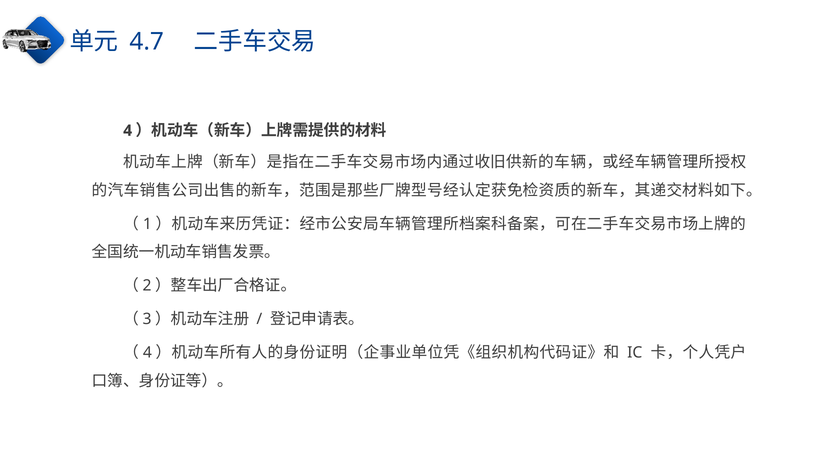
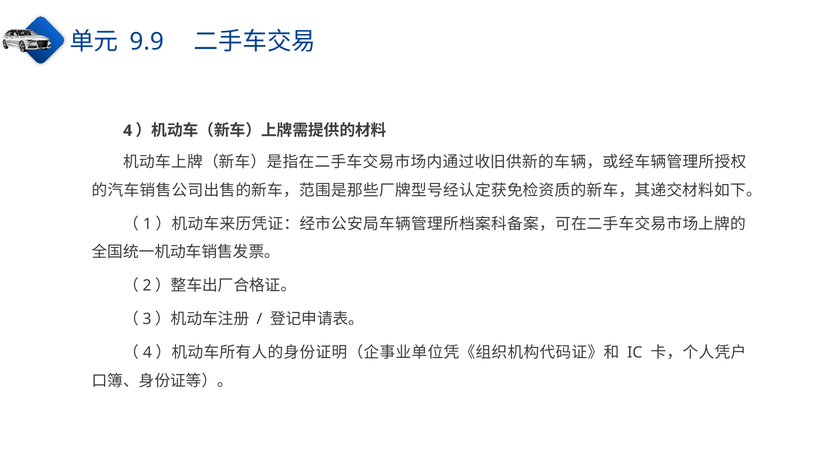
4.7: 4.7 -> 9.9
